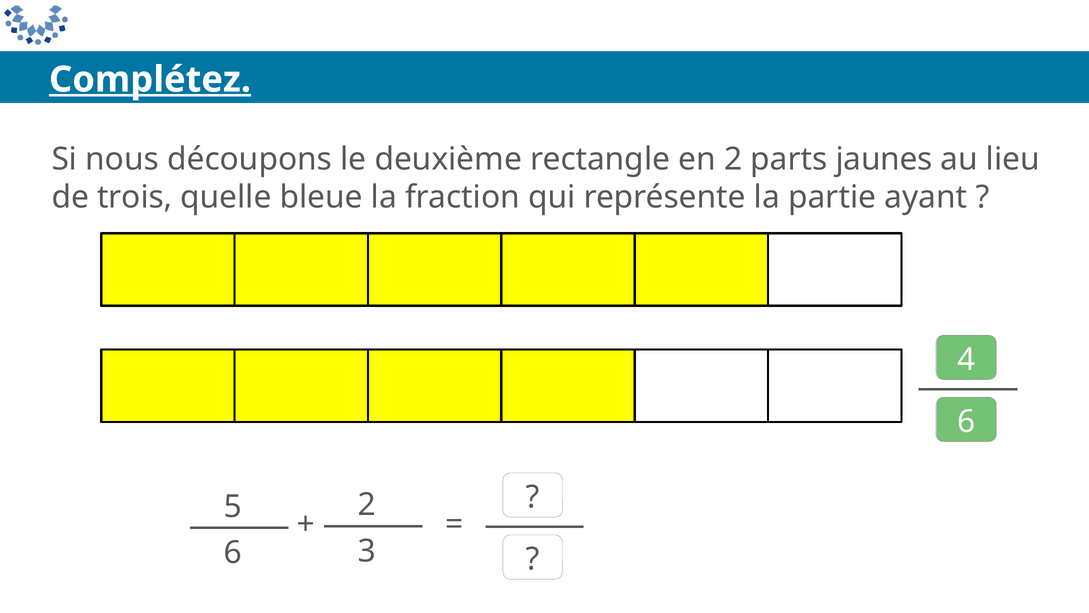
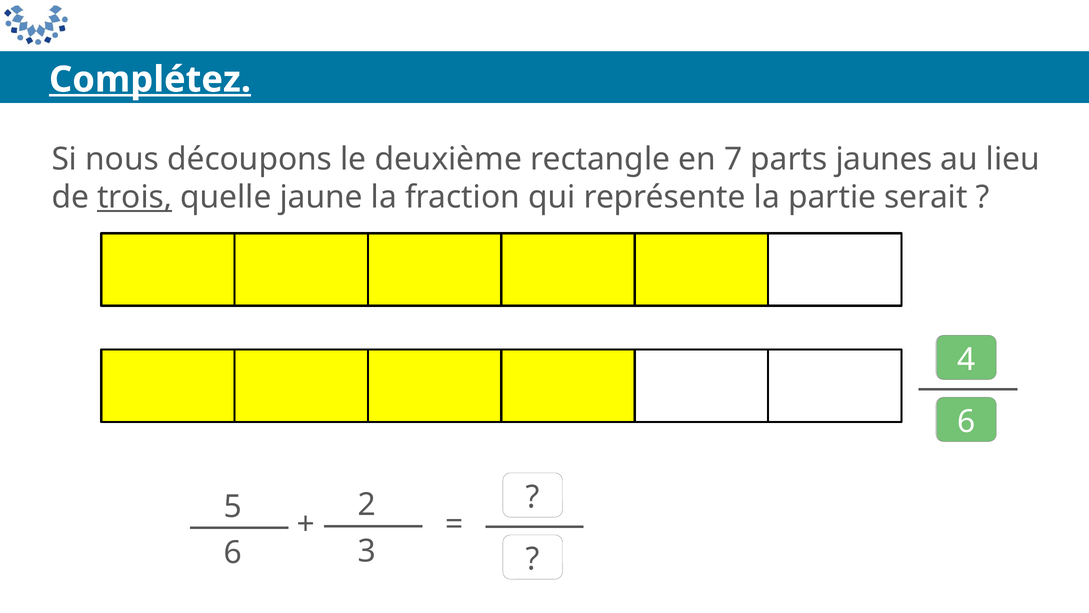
en 2: 2 -> 7
trois underline: none -> present
bleue: bleue -> jaune
ayant: ayant -> serait
